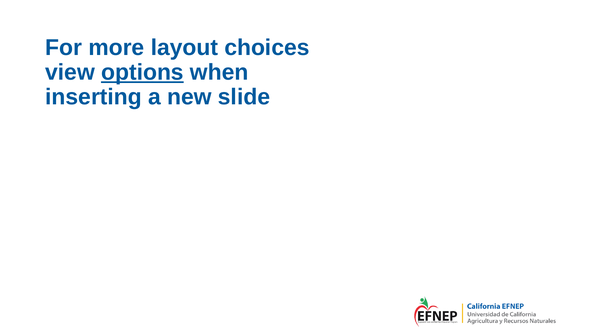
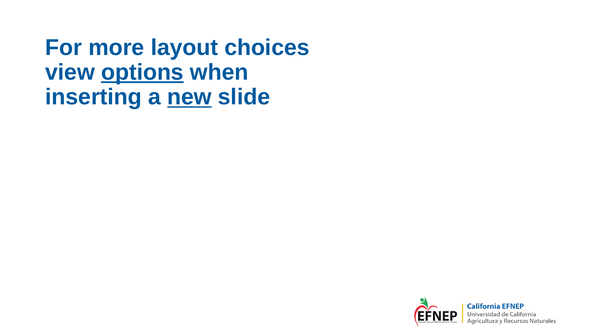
new underline: none -> present
